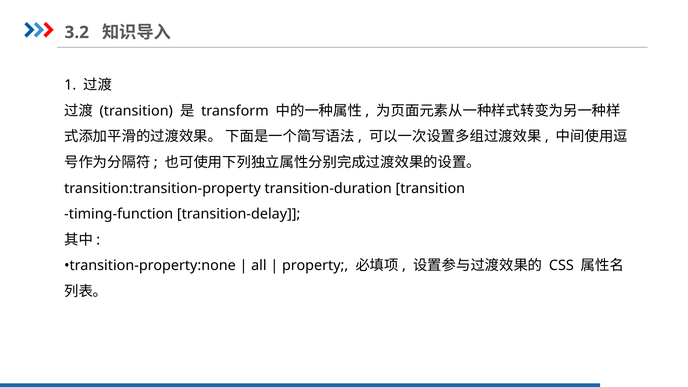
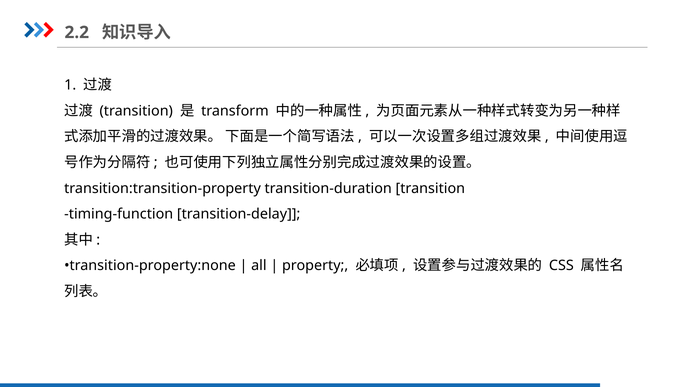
3.2: 3.2 -> 2.2
